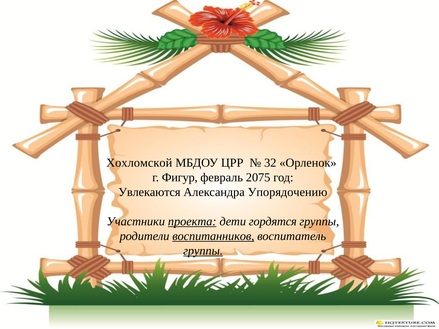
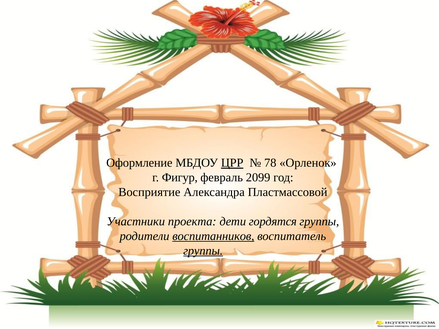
Хохломской: Хохломской -> Оформление
ЦРР underline: none -> present
32: 32 -> 78
2075: 2075 -> 2099
Увлекаются: Увлекаются -> Восприятие
Упорядочению: Упорядочению -> Пластмассовой
проекта underline: present -> none
